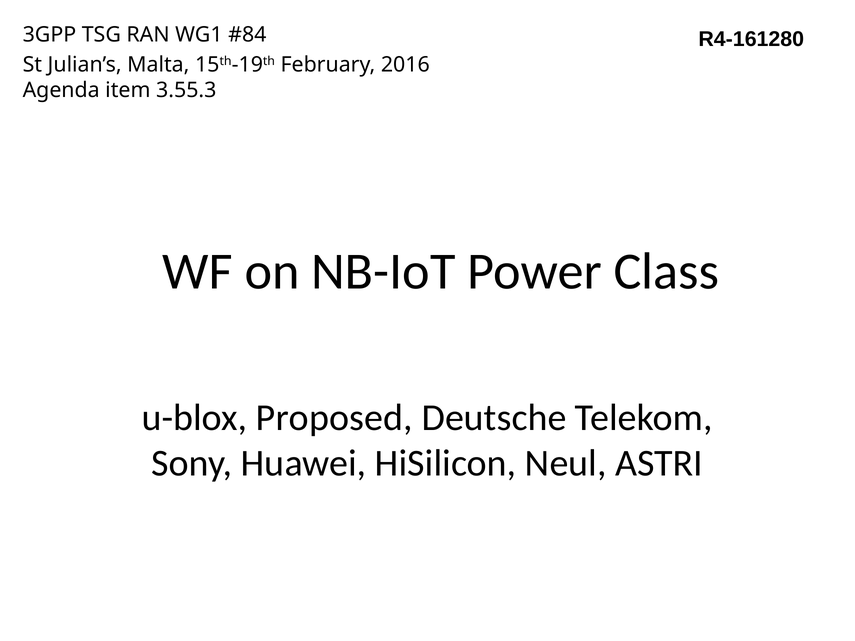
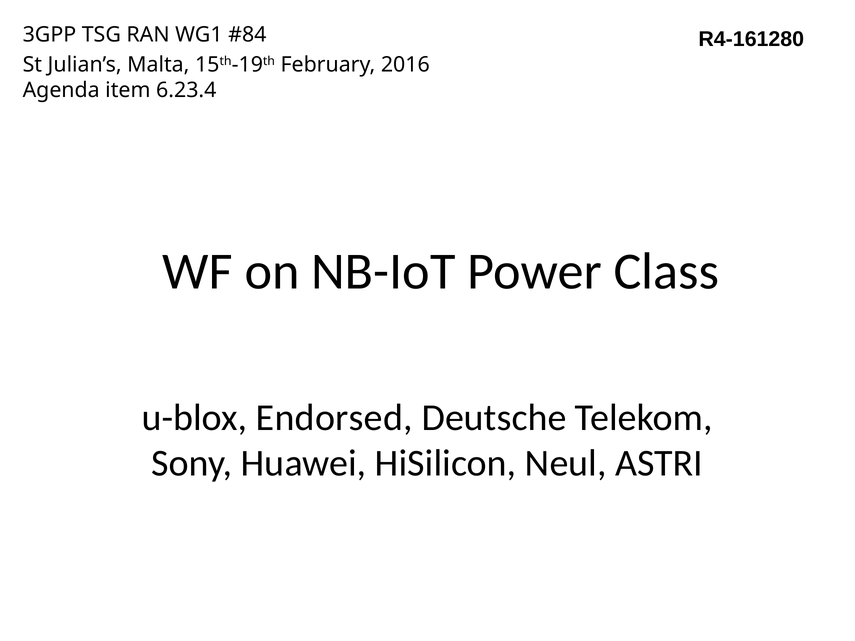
3.55.3: 3.55.3 -> 6.23.4
Proposed: Proposed -> Endorsed
